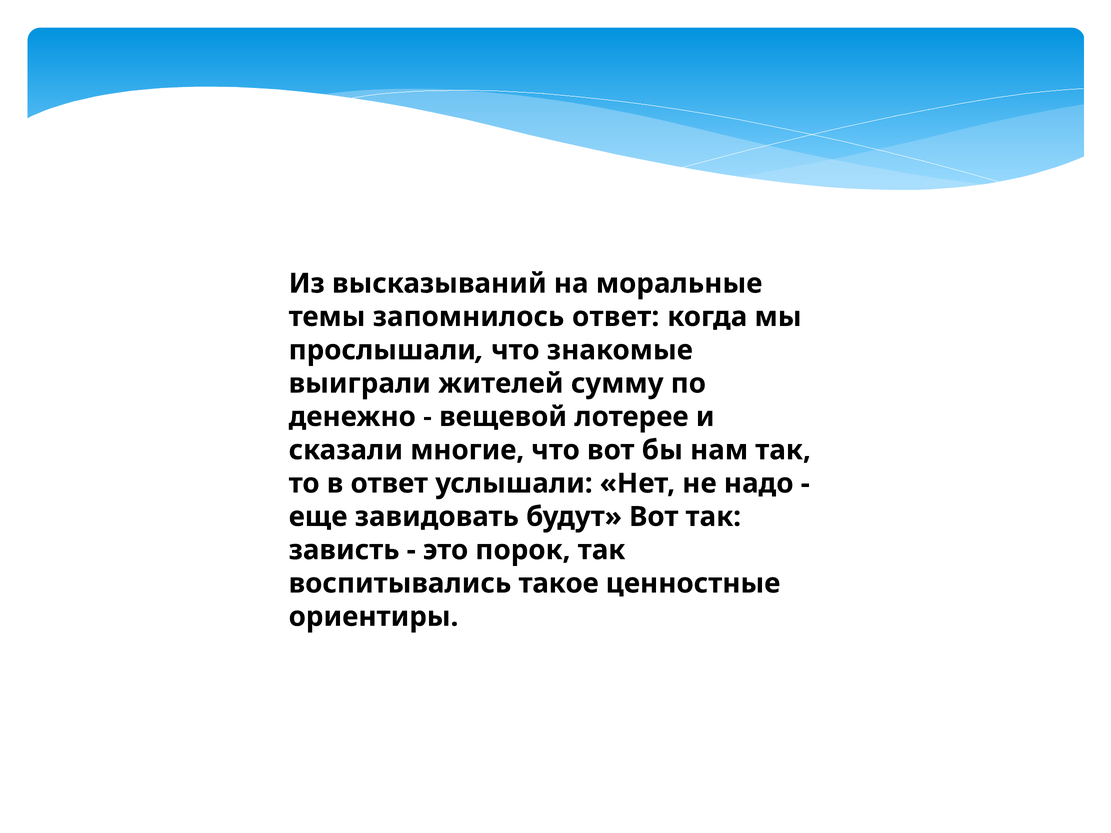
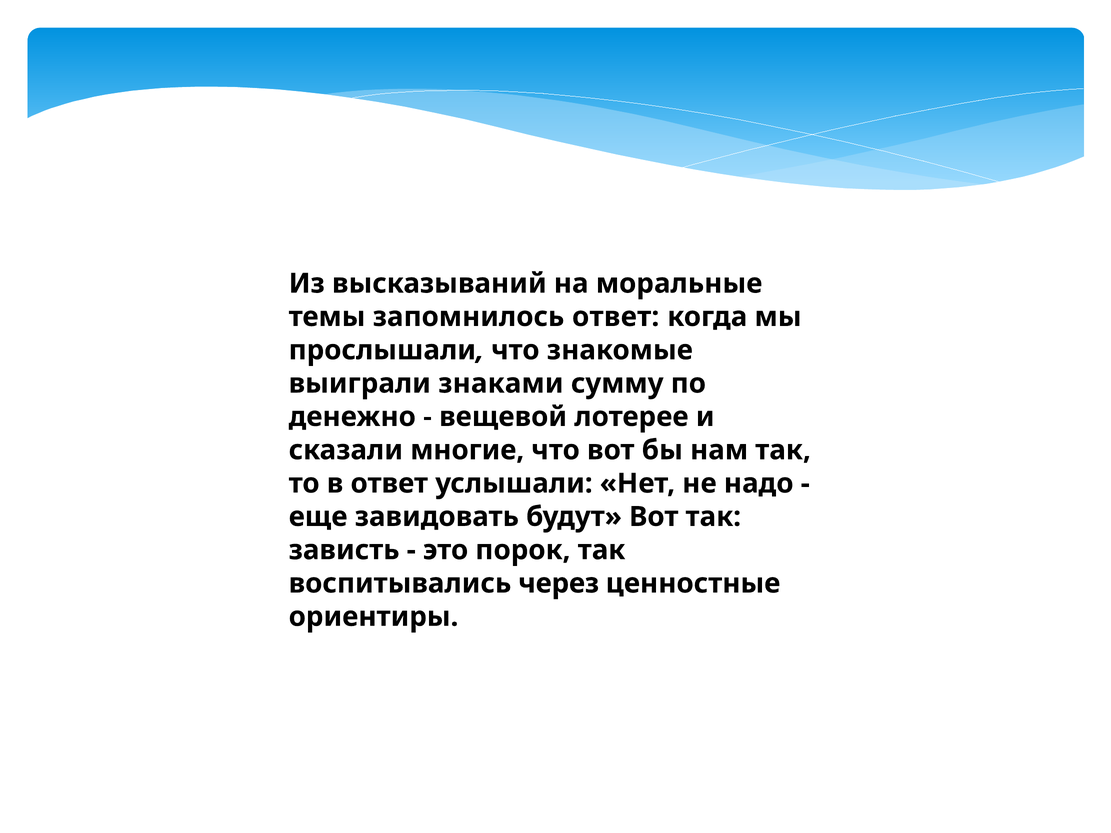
жителей: жителей -> знаками
такое: такое -> через
